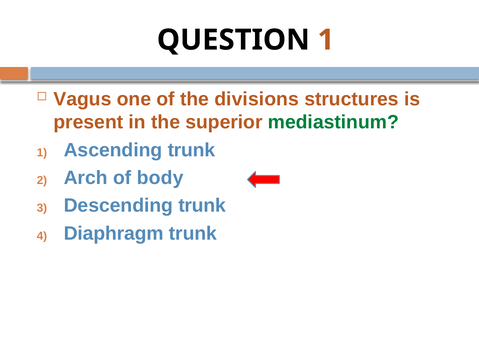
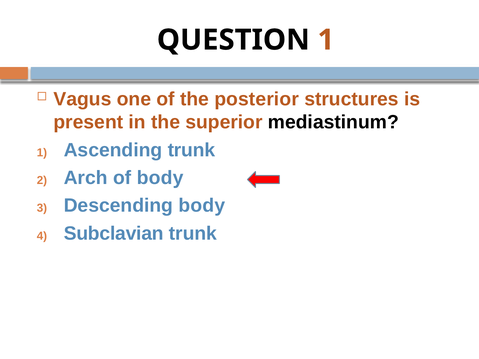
divisions: divisions -> posterior
mediastinum colour: green -> black
Descending trunk: trunk -> body
Diaphragm: Diaphragm -> Subclavian
